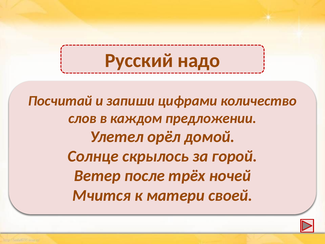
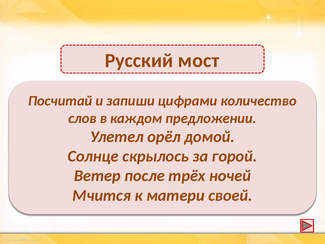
надо: надо -> мост
